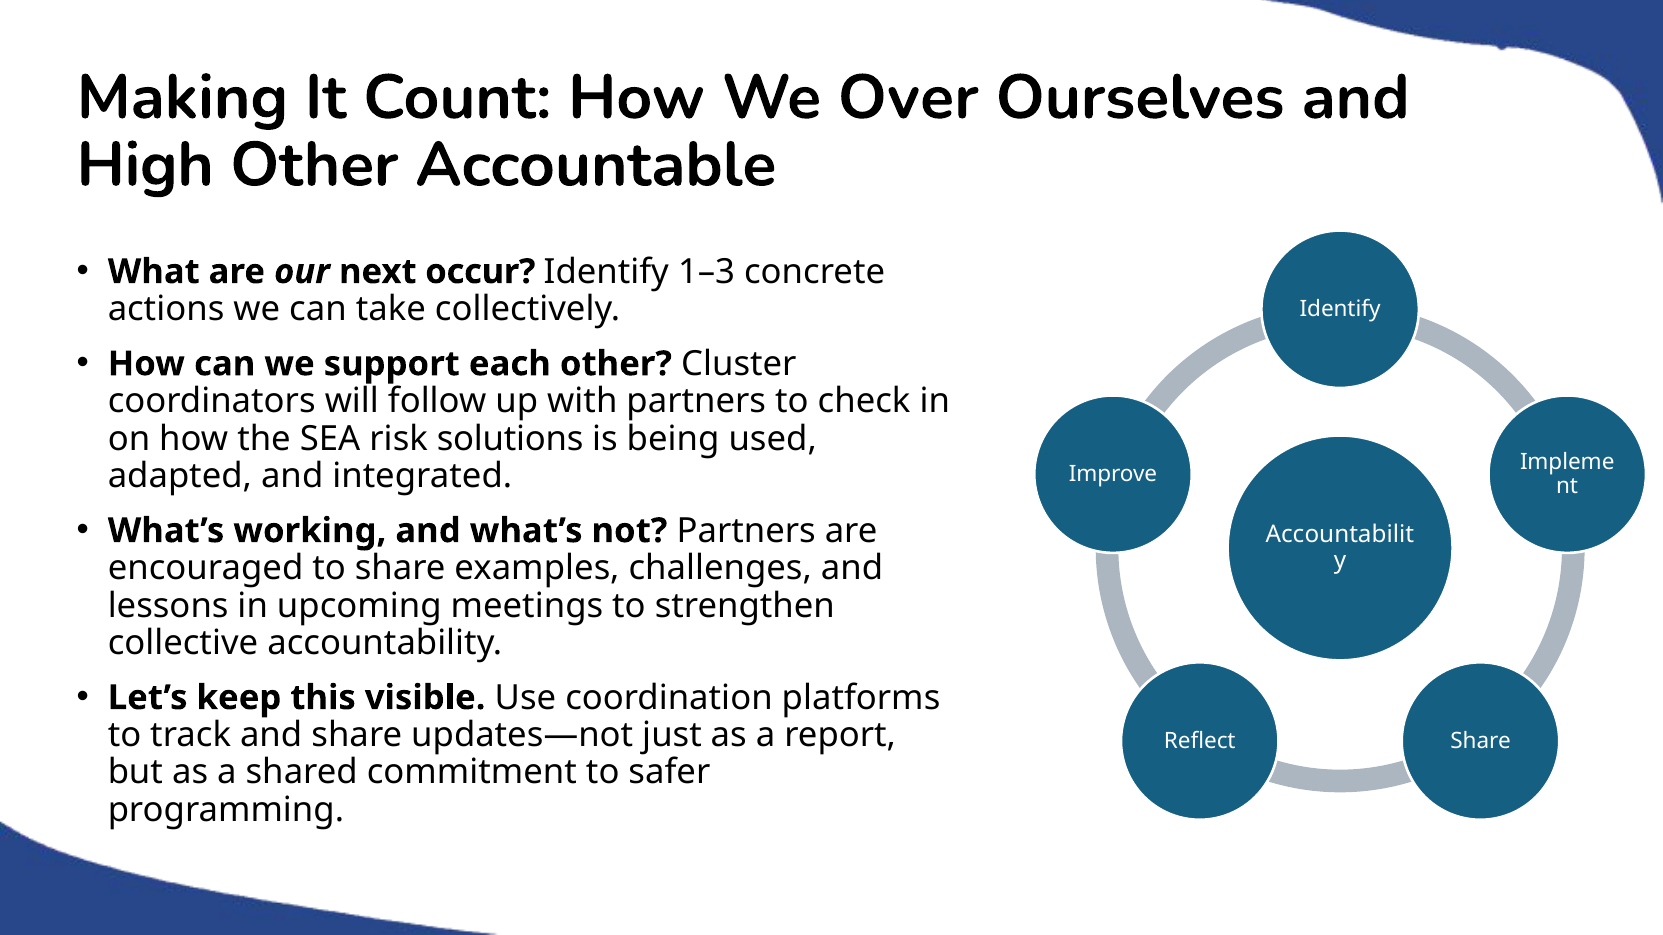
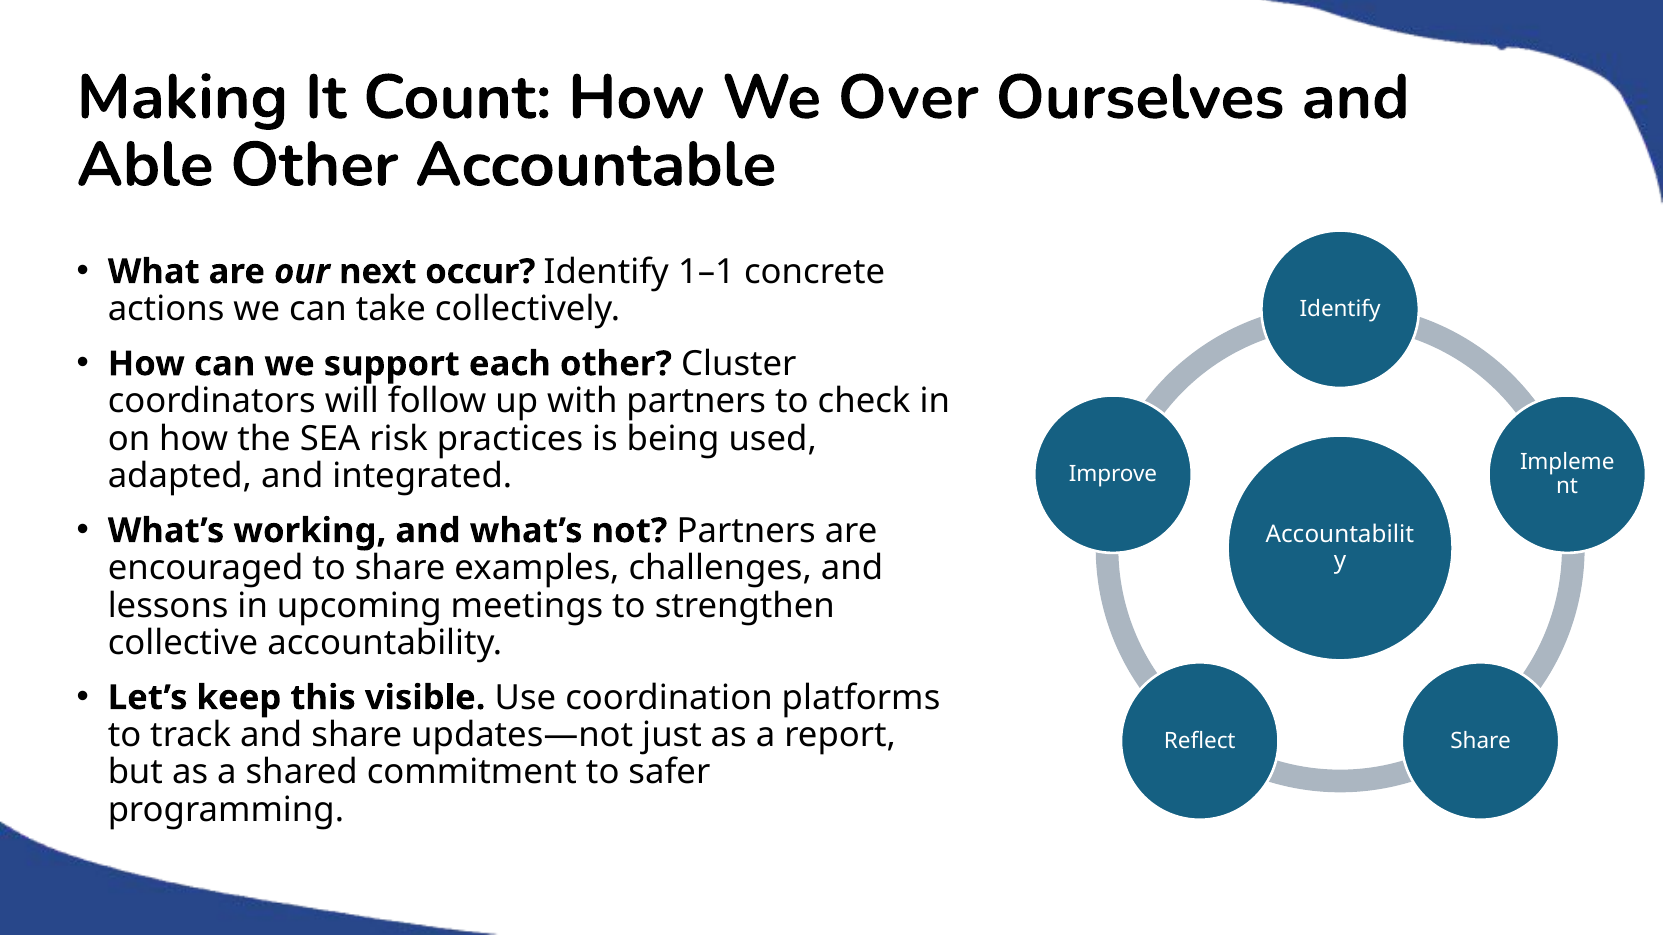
High: High -> Able
1–3: 1–3 -> 1–1
solutions: solutions -> practices
